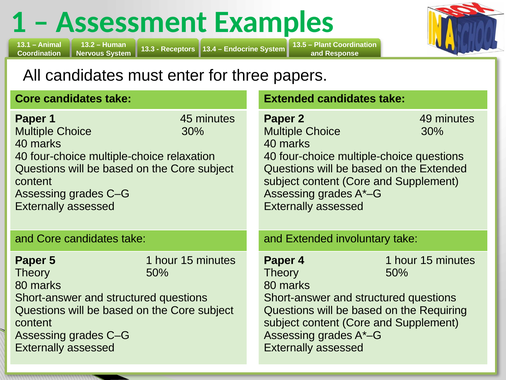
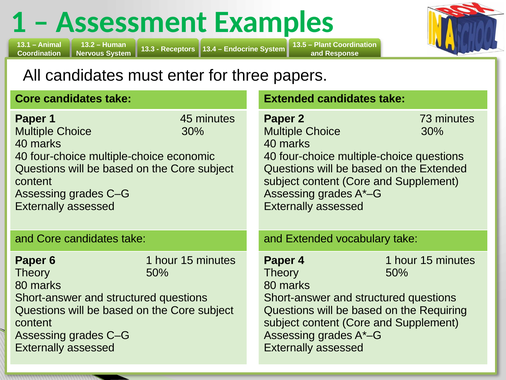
49: 49 -> 73
relaxation: relaxation -> economic
involuntary: involuntary -> vocabulary
5: 5 -> 6
